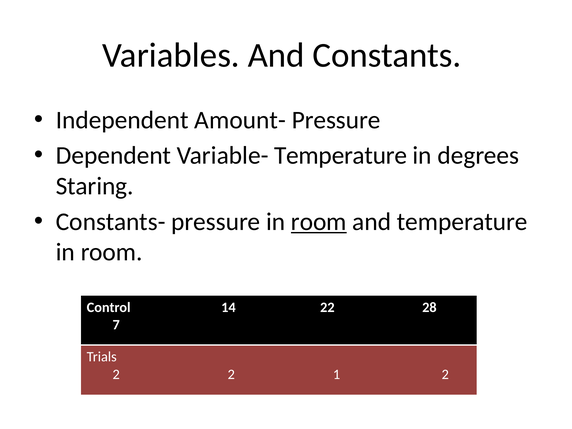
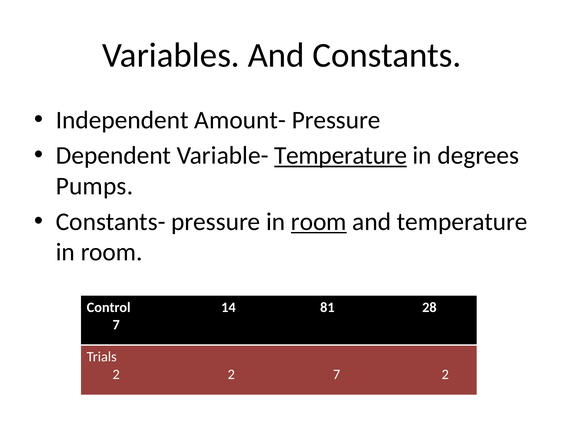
Temperature at (341, 156) underline: none -> present
Staring: Staring -> Pumps
22: 22 -> 81
2 1: 1 -> 7
